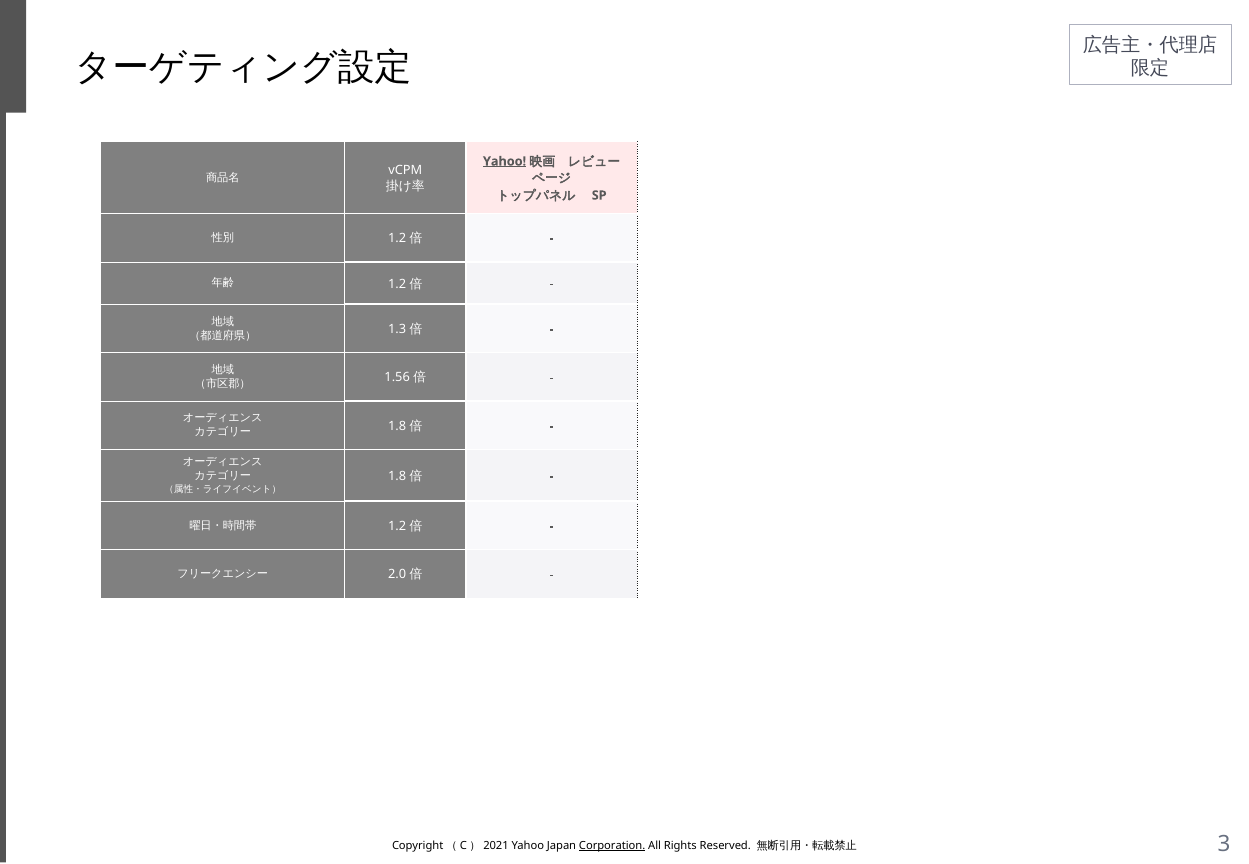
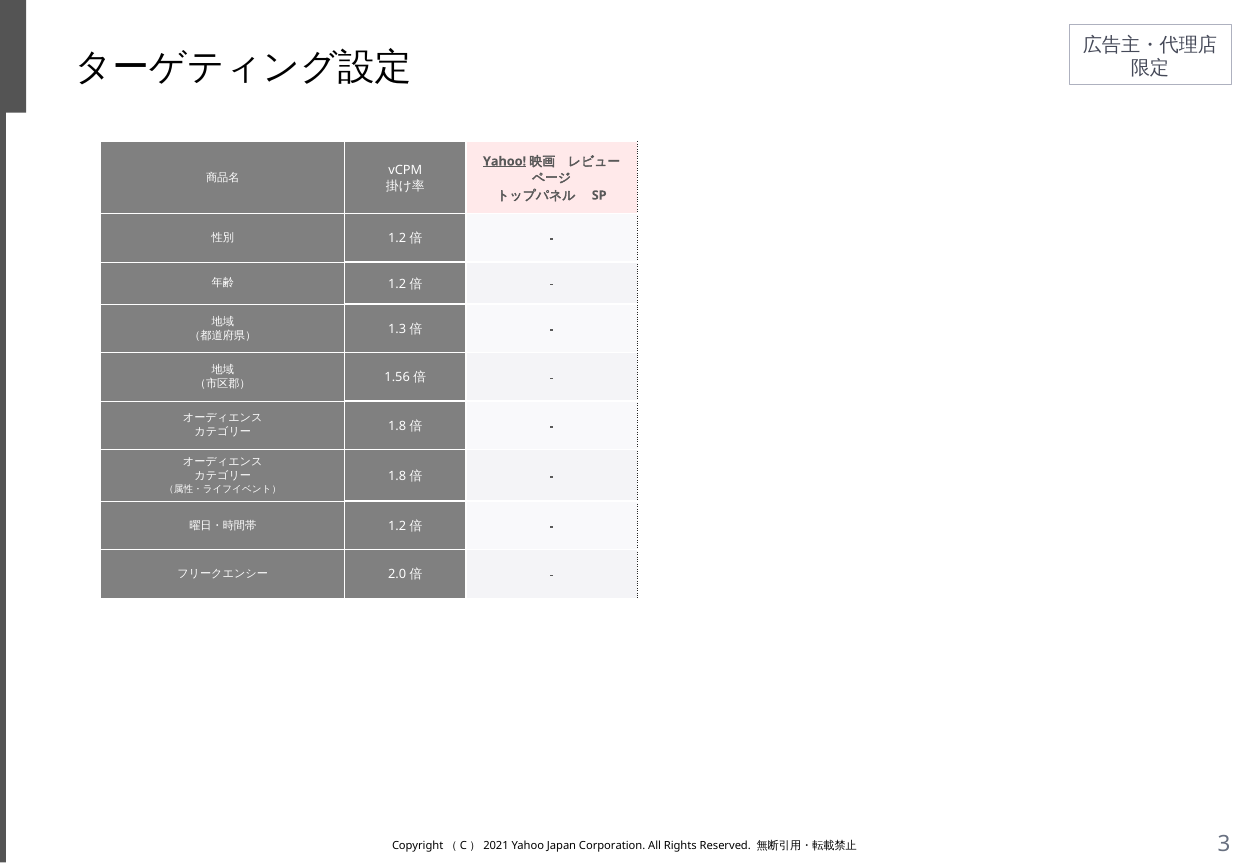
Corporation underline: present -> none
